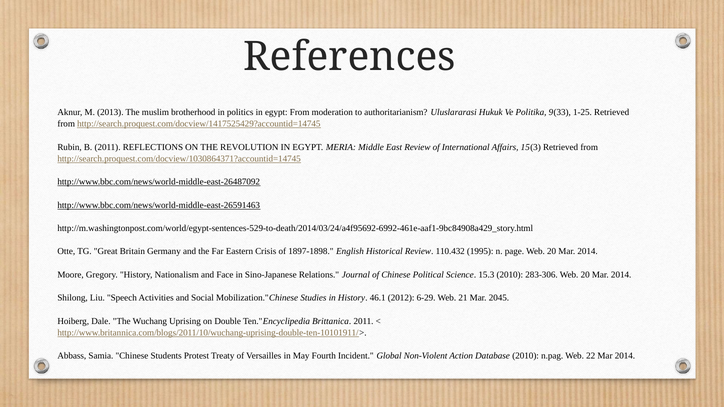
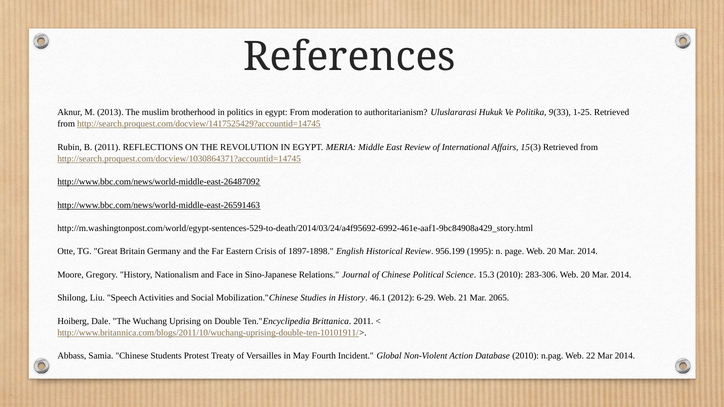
110.432: 110.432 -> 956.199
2045: 2045 -> 2065
